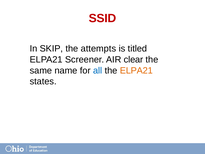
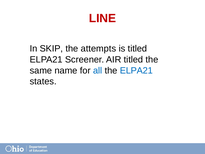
SSID: SSID -> LINE
AIR clear: clear -> titled
ELPA21 at (136, 70) colour: orange -> blue
